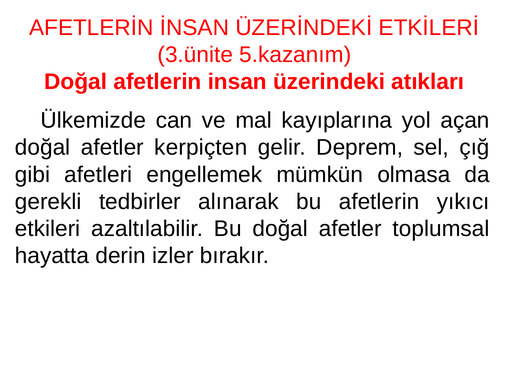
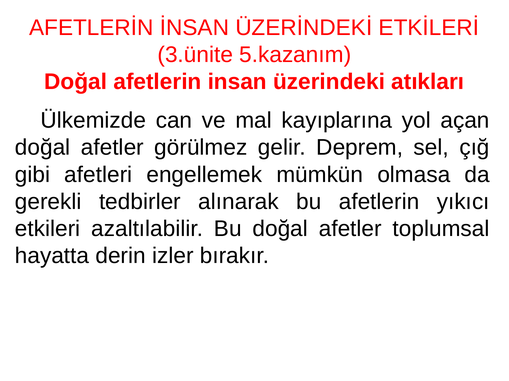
kerpiçten: kerpiçten -> görülmez
